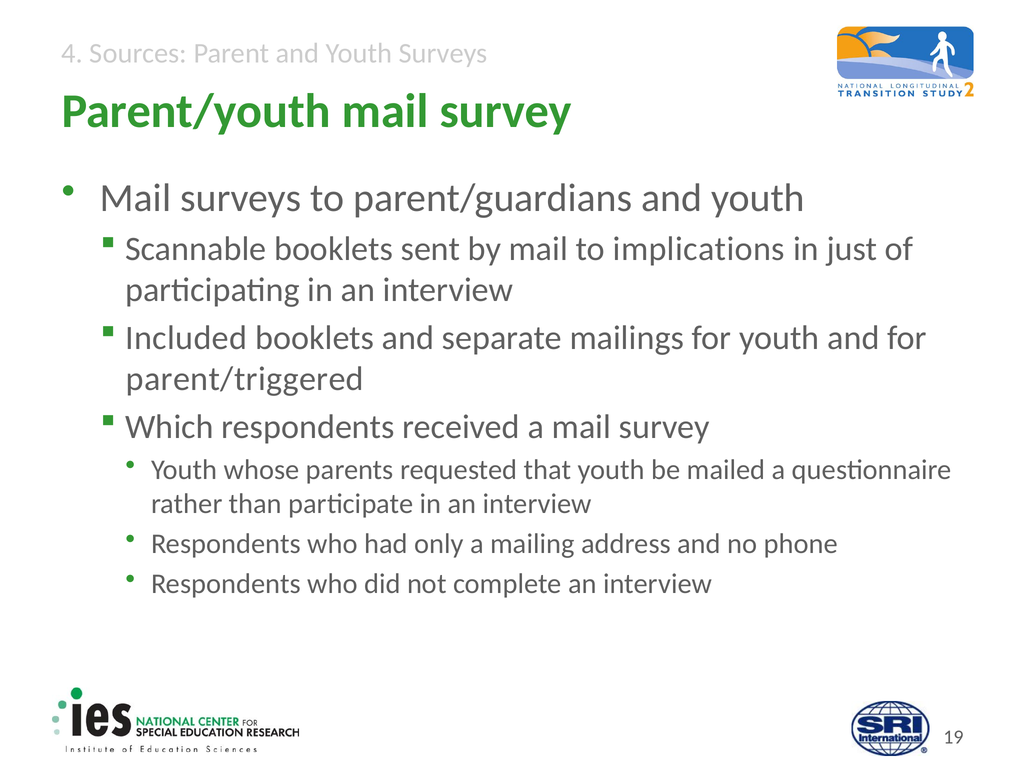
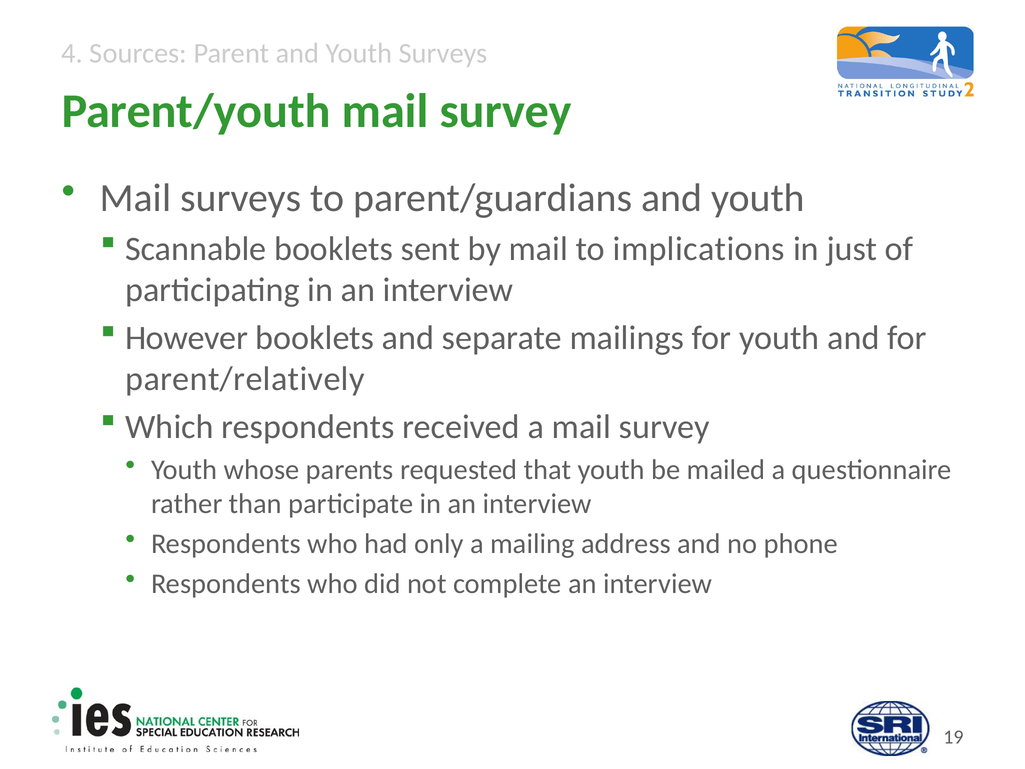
Included: Included -> However
parent/triggered: parent/triggered -> parent/relatively
